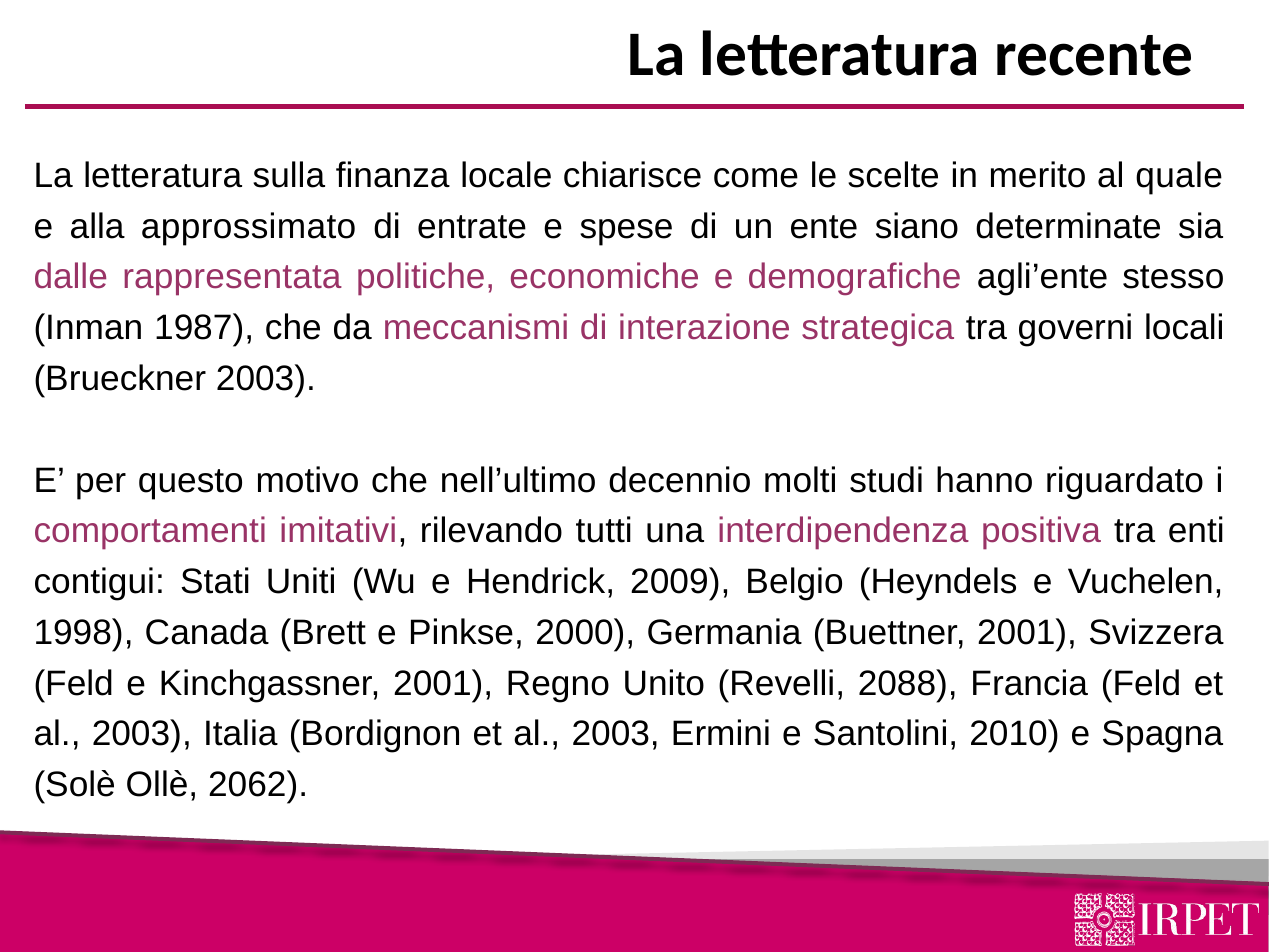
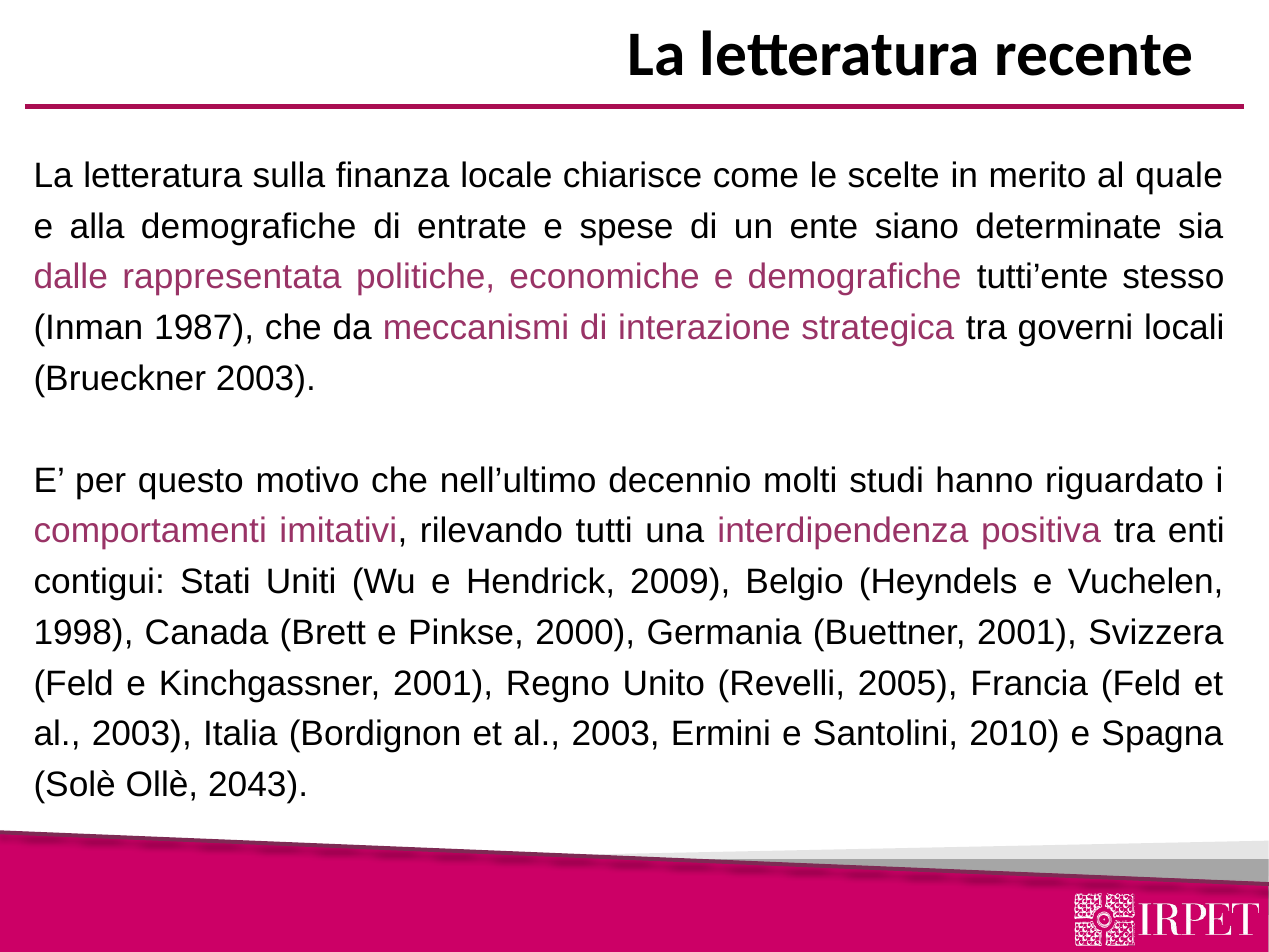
alla approssimato: approssimato -> demografiche
agli’ente: agli’ente -> tutti’ente
2088: 2088 -> 2005
2062: 2062 -> 2043
